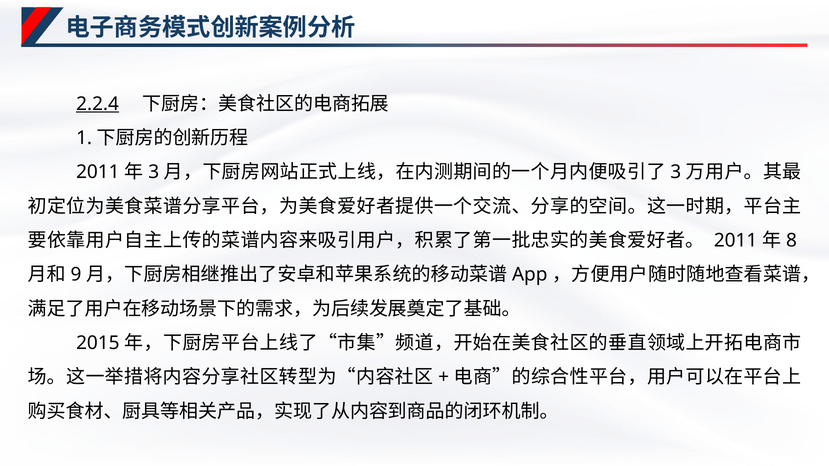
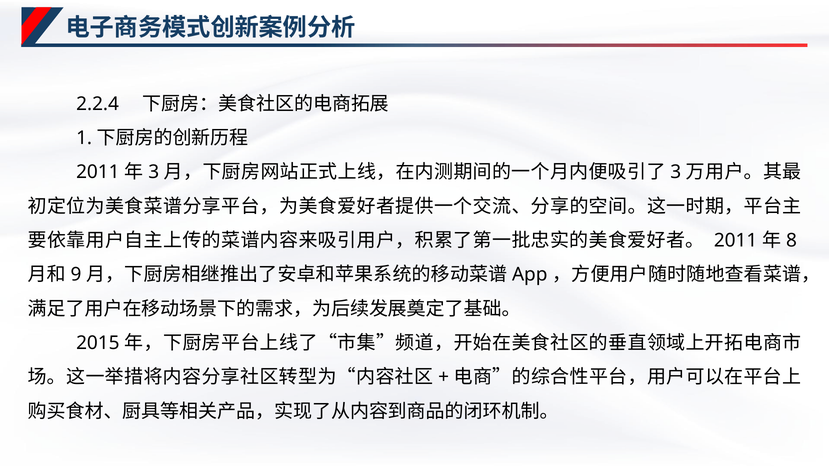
2.2.4 underline: present -> none
